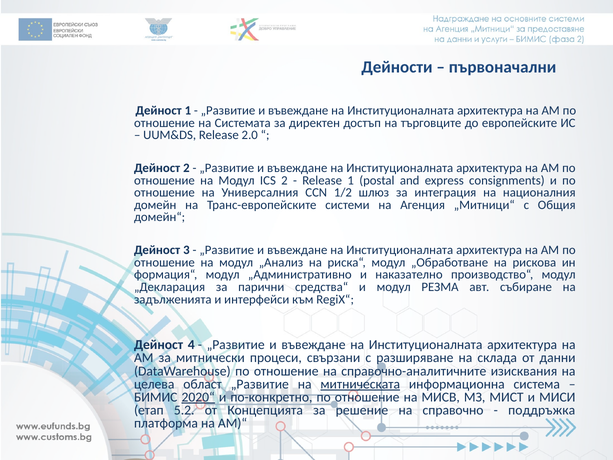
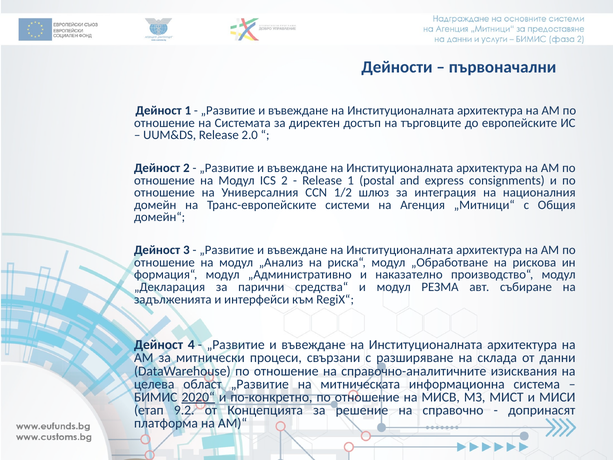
митническата underline: present -> none
5.2: 5.2 -> 9.2
поддръжка: поддръжка -> допринасят
